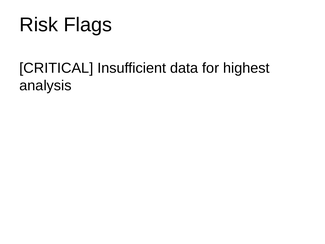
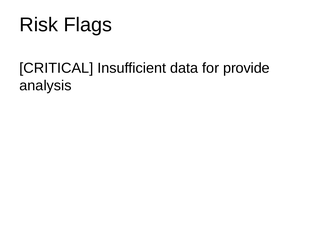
highest: highest -> provide
